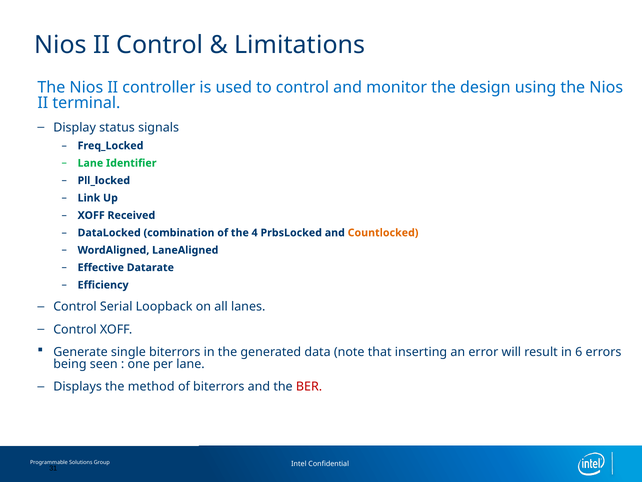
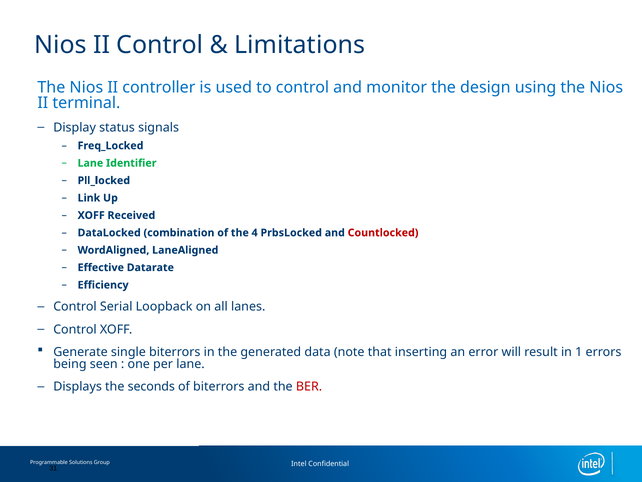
Countlocked colour: orange -> red
6: 6 -> 1
method: method -> seconds
